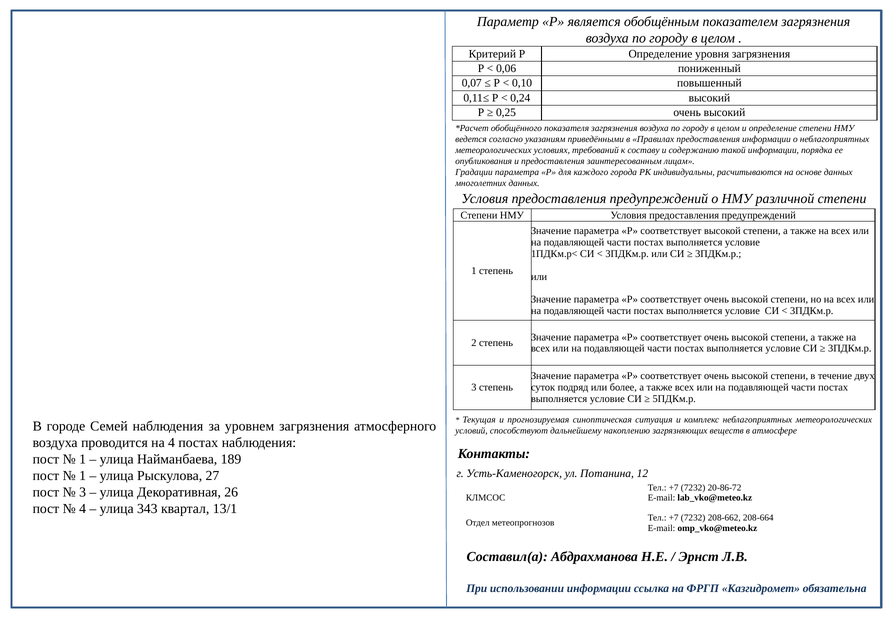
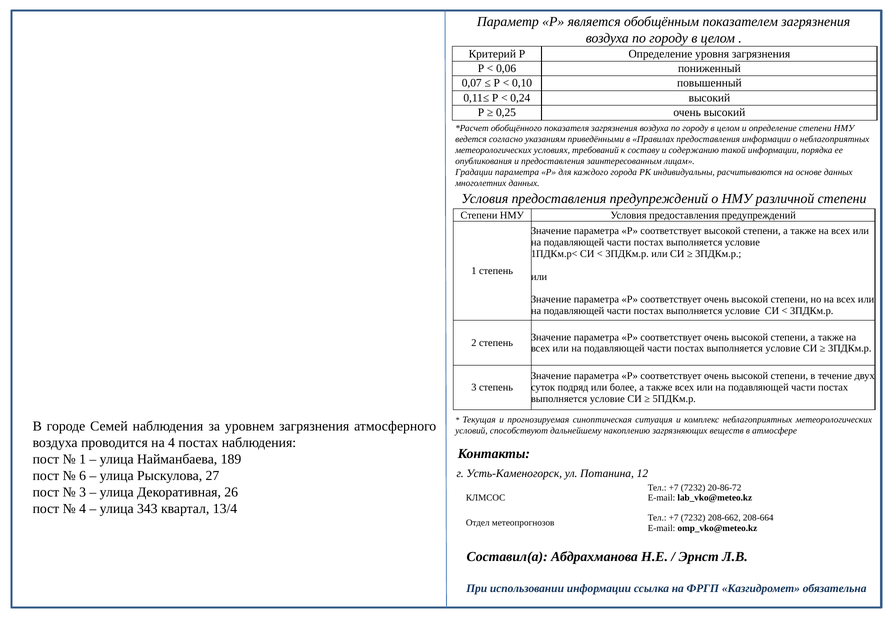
1 at (83, 476): 1 -> 6
13/1: 13/1 -> 13/4
